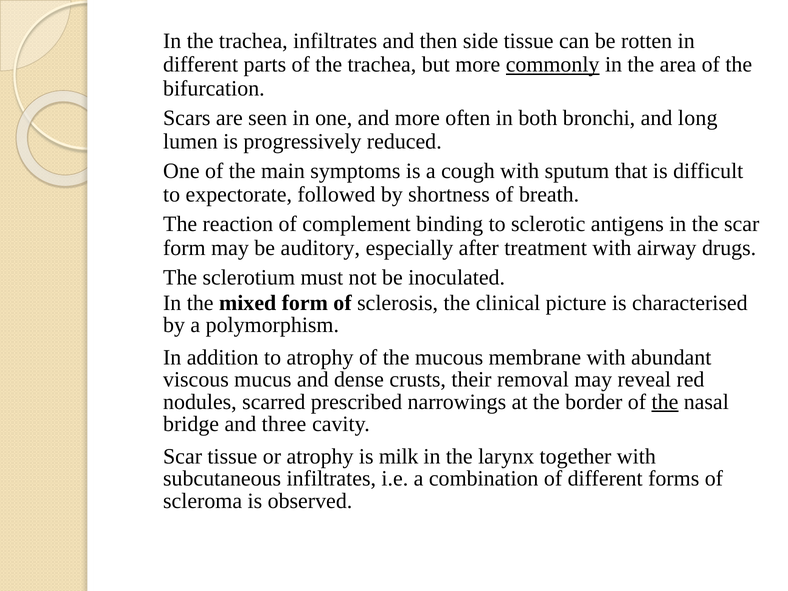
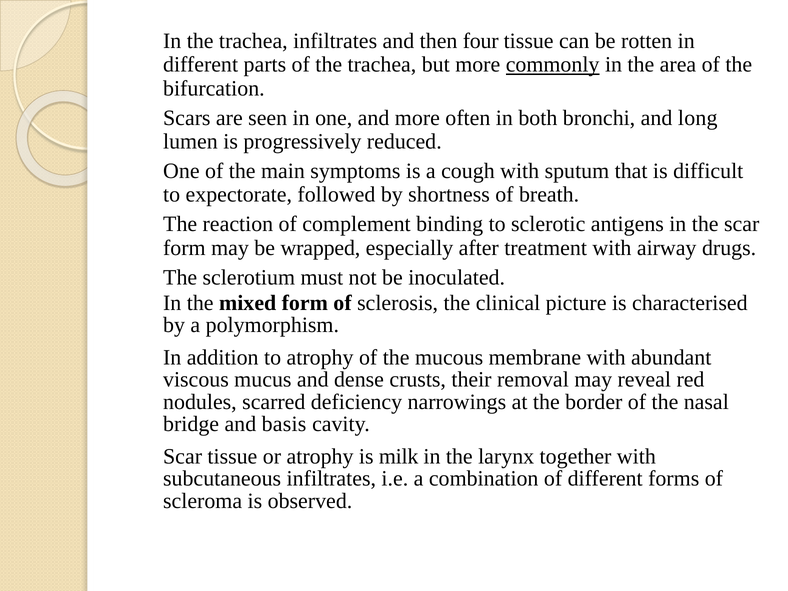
side: side -> four
auditory: auditory -> wrapped
prescribed: prescribed -> deficiency
the at (665, 402) underline: present -> none
three: three -> basis
